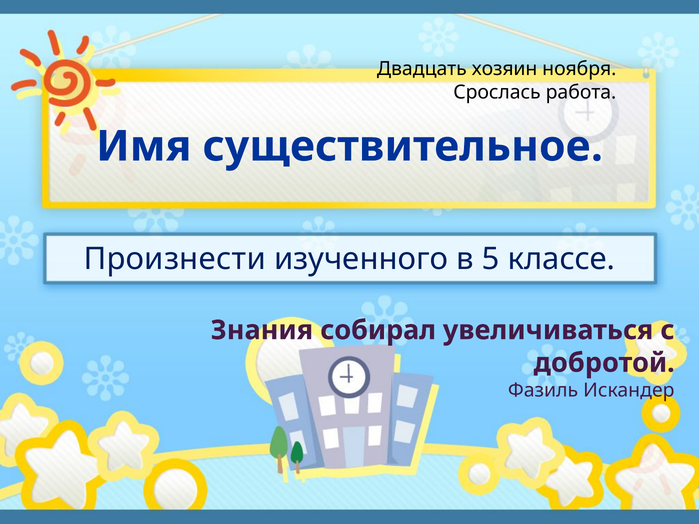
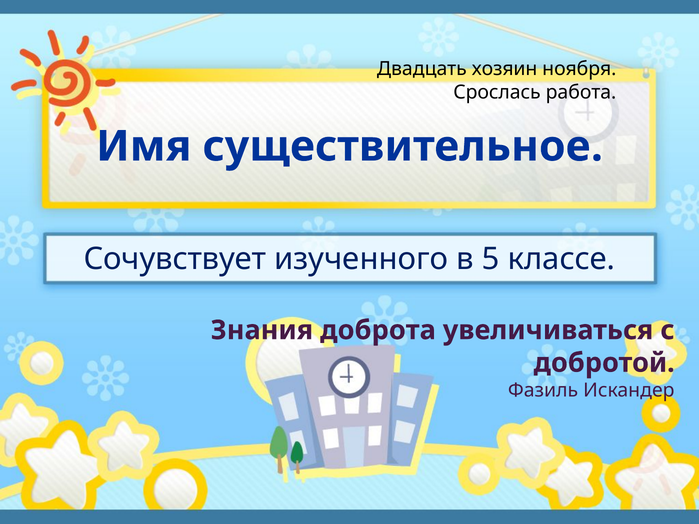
Произнести: Произнести -> Сочувствует
собирал: собирал -> доброта
